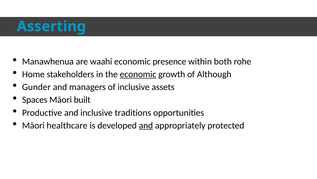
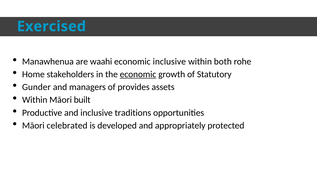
Asserting: Asserting -> Exercised
economic presence: presence -> inclusive
Although: Although -> Statutory
of inclusive: inclusive -> provides
Spaces at (35, 100): Spaces -> Within
healthcare: healthcare -> celebrated
and at (146, 125) underline: present -> none
